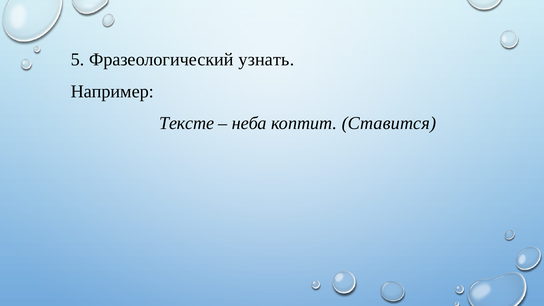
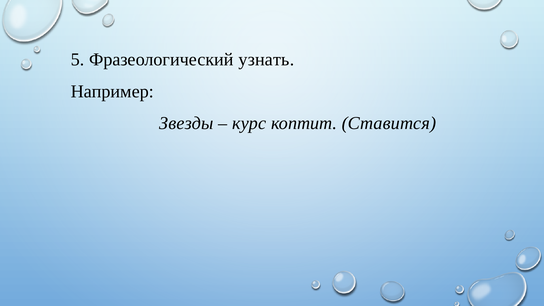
Тексте: Тексте -> Звезды
неба: неба -> курс
